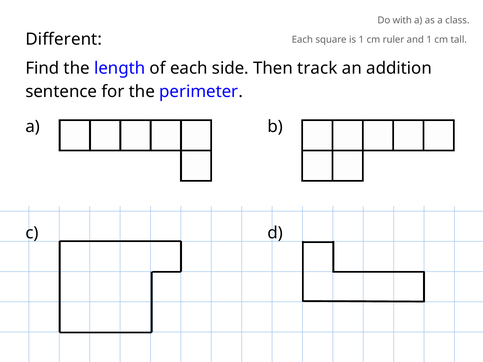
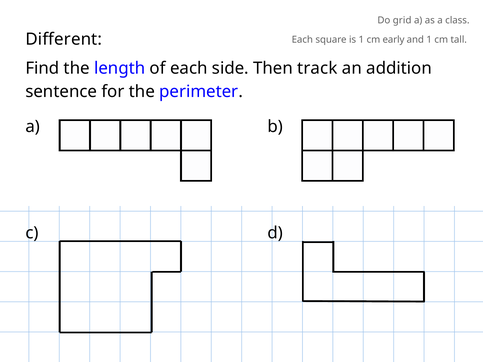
with: with -> grid
ruler: ruler -> early
